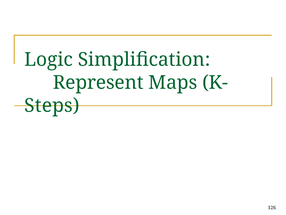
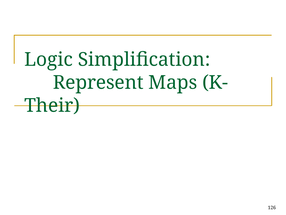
Steps: Steps -> Their
